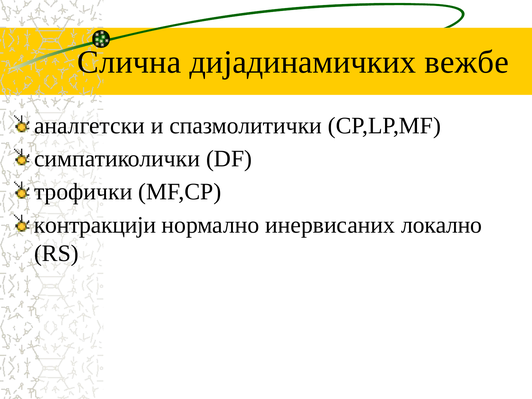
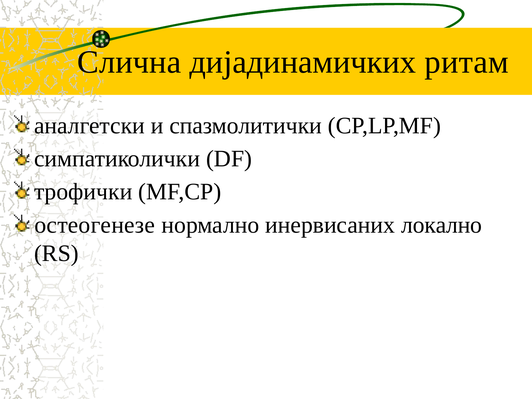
вежбе: вежбе -> ритам
контракцији: контракцији -> остеогенезе
